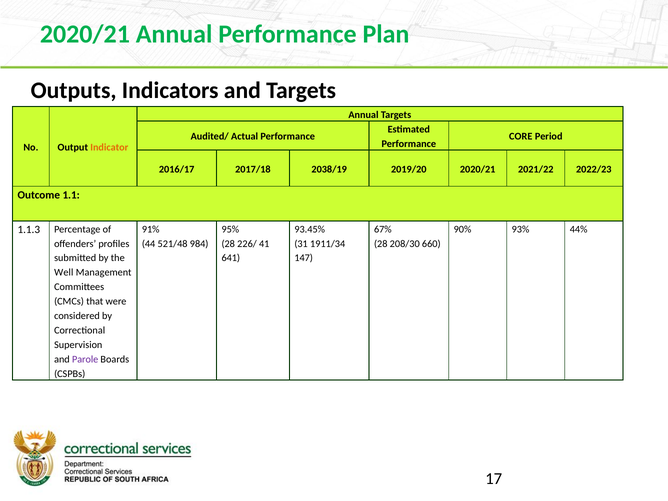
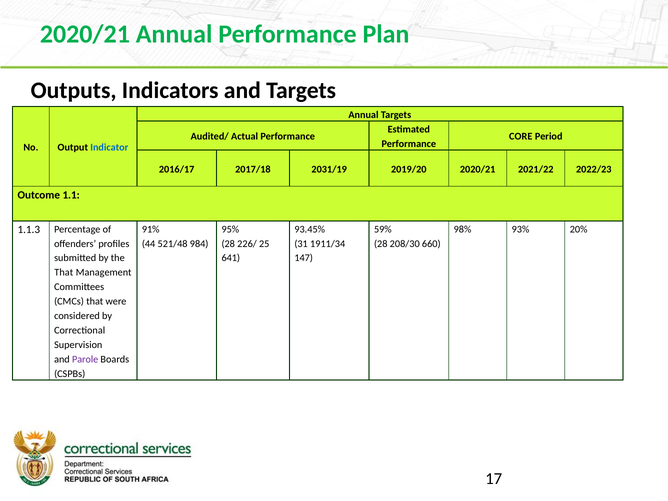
Indicator colour: orange -> blue
2038/19: 2038/19 -> 2031/19
67%: 67% -> 59%
90%: 90% -> 98%
44%: 44% -> 20%
41: 41 -> 25
Well at (64, 273): Well -> That
